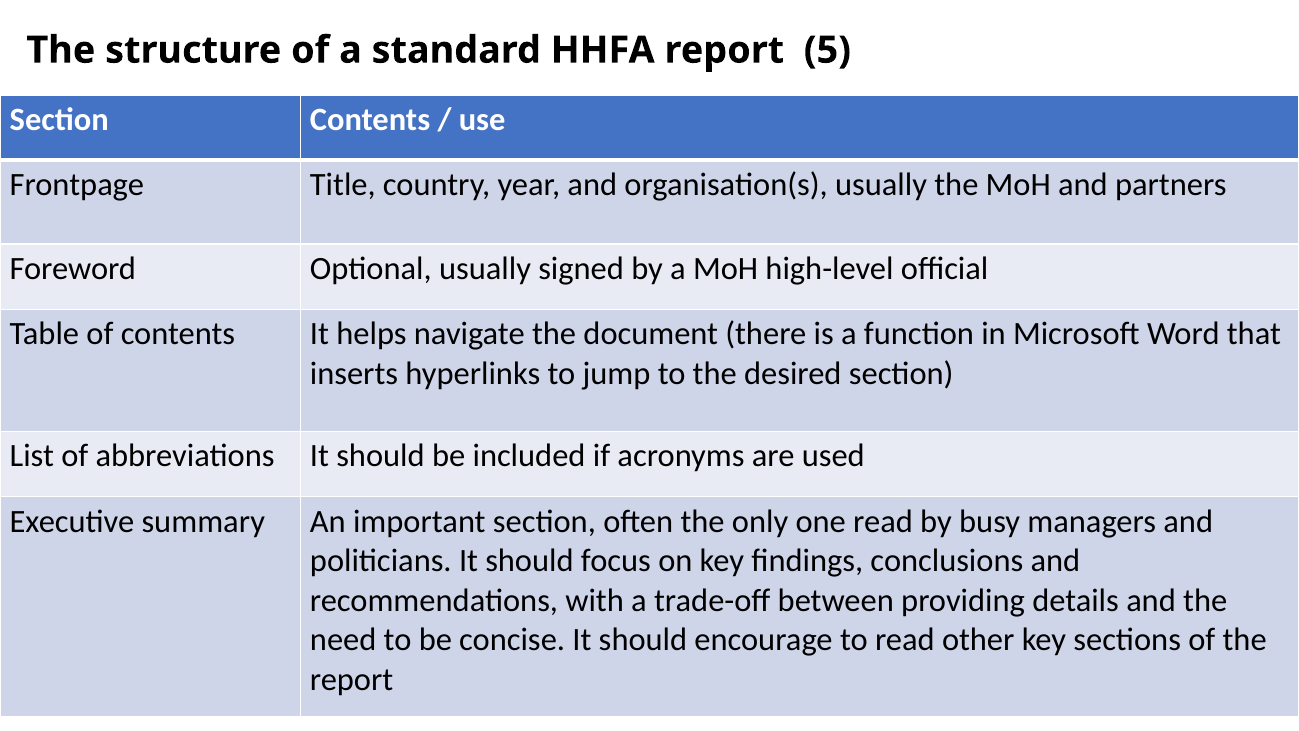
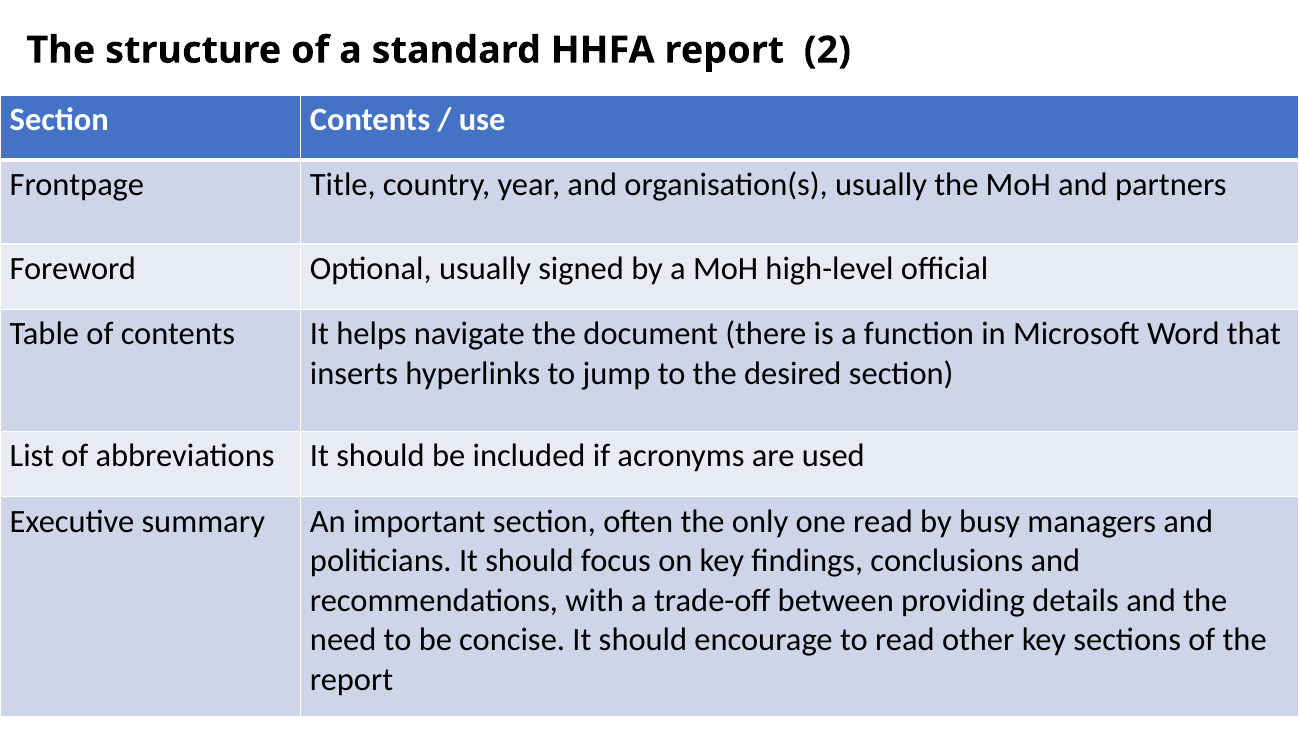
5: 5 -> 2
